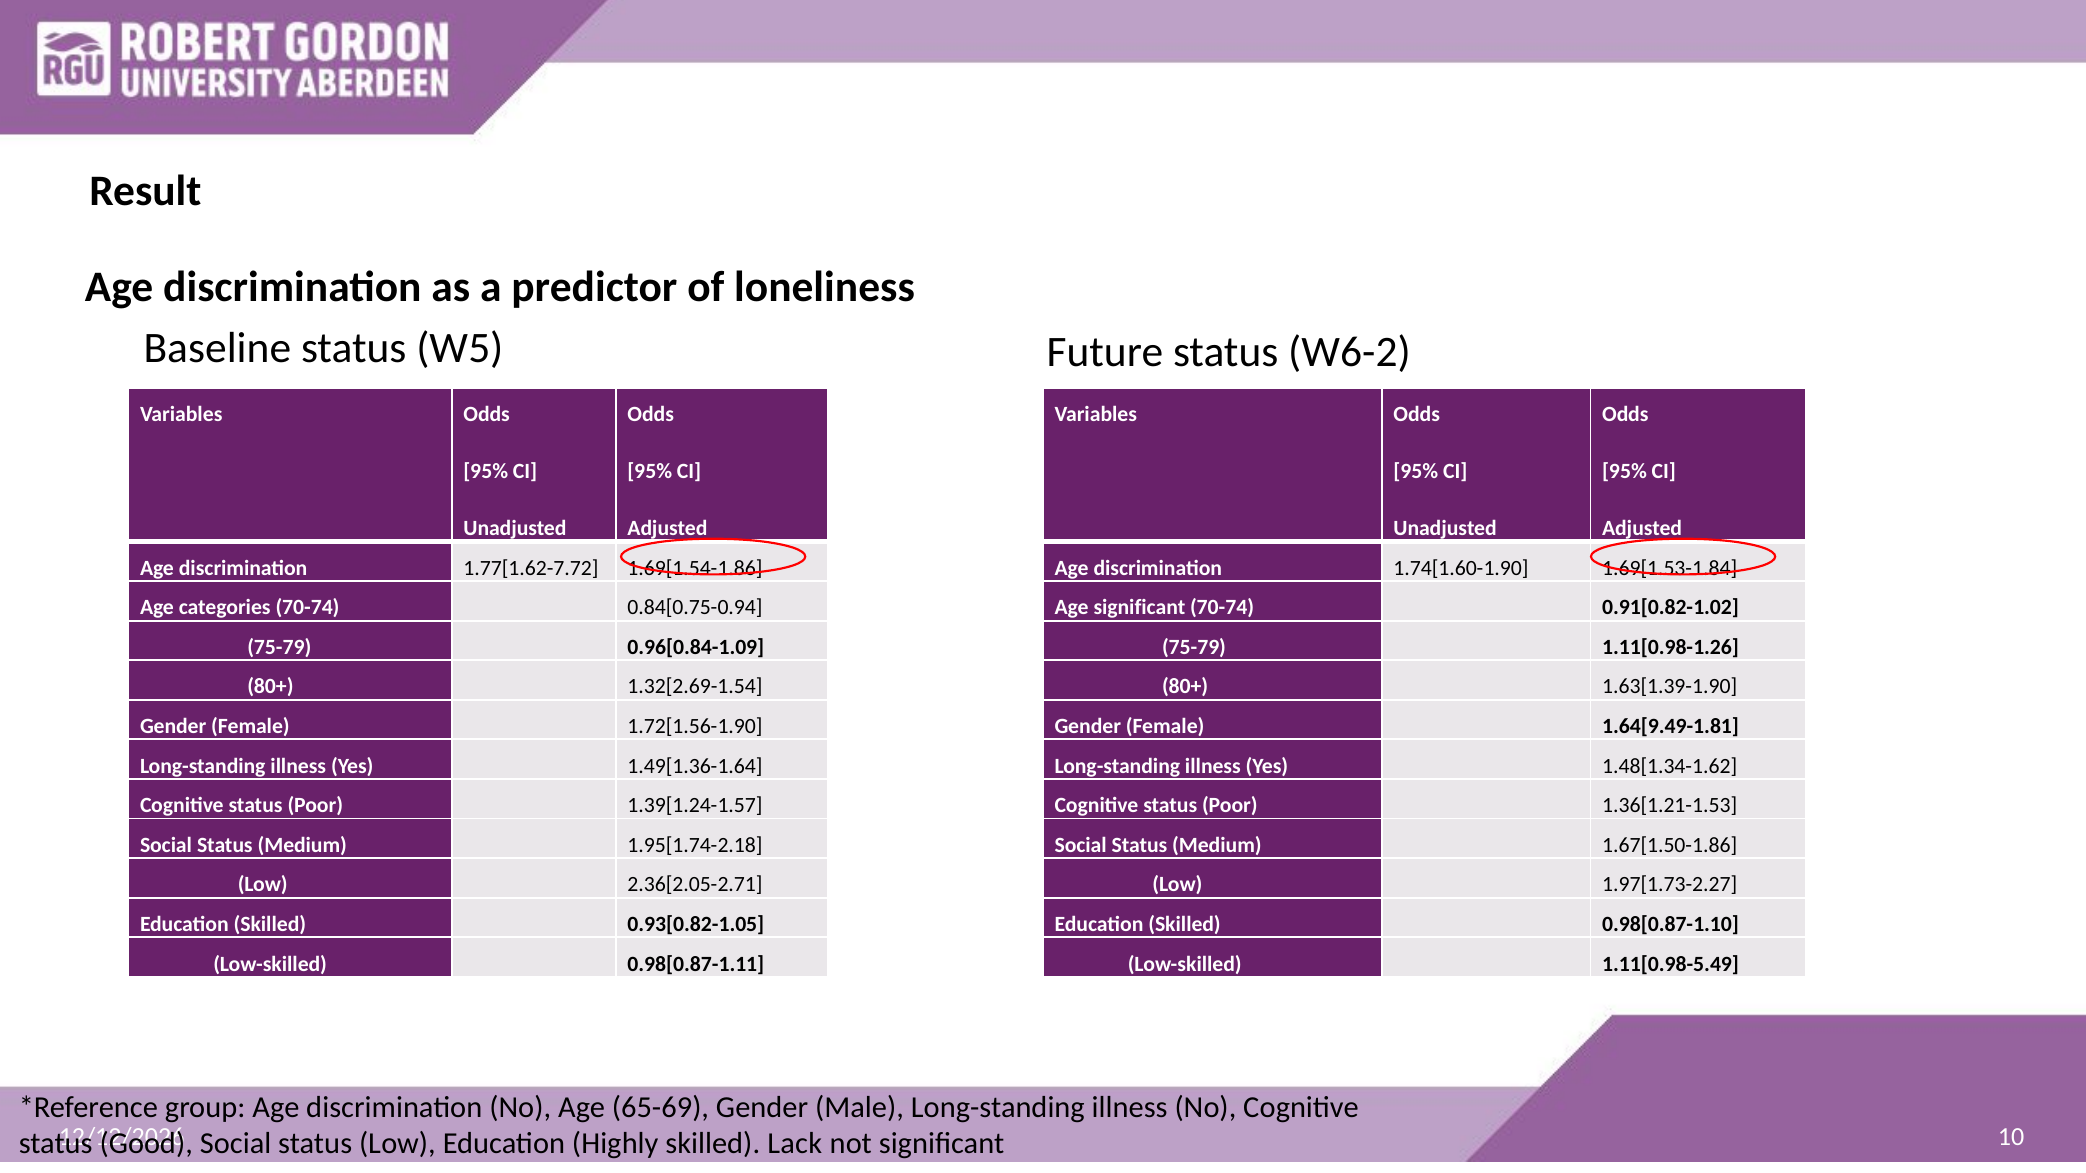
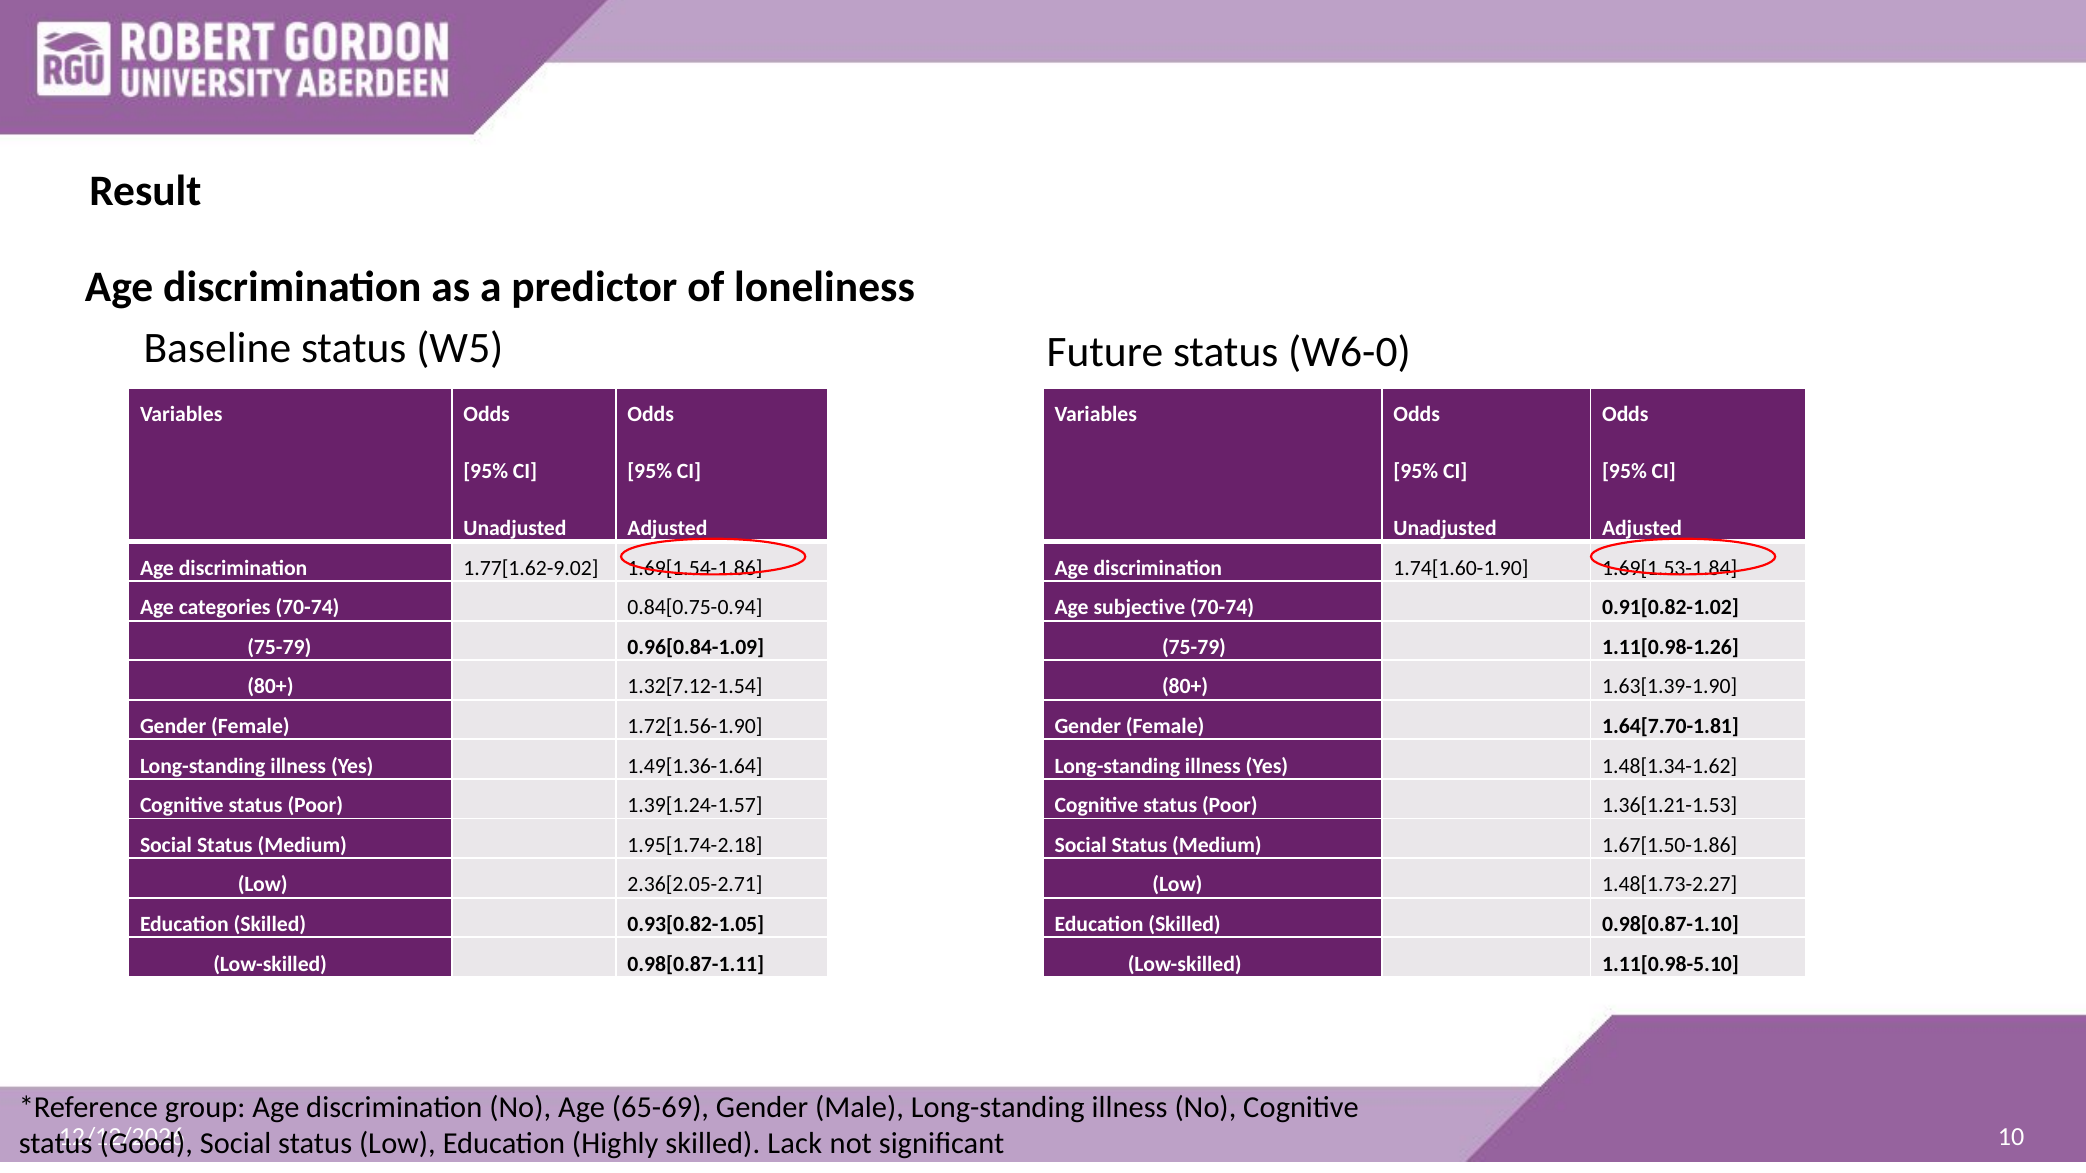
W6-2: W6-2 -> W6-0
1.77[1.62-7.72: 1.77[1.62-7.72 -> 1.77[1.62-9.02
Age significant: significant -> subjective
1.32[2.69-1.54: 1.32[2.69-1.54 -> 1.32[7.12-1.54
1.64[9.49-1.81: 1.64[9.49-1.81 -> 1.64[7.70-1.81
1.97[1.73-2.27: 1.97[1.73-2.27 -> 1.48[1.73-2.27
1.11[0.98-5.49: 1.11[0.98-5.49 -> 1.11[0.98-5.10
